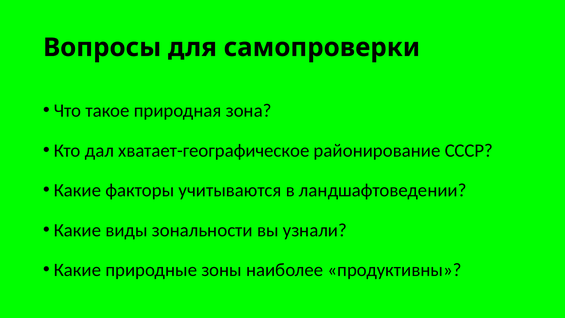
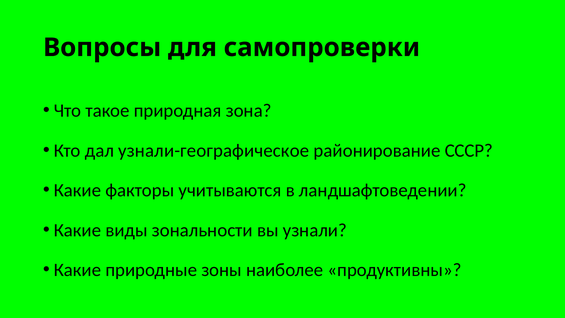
хватает-географическое: хватает-географическое -> узнали-географическое
